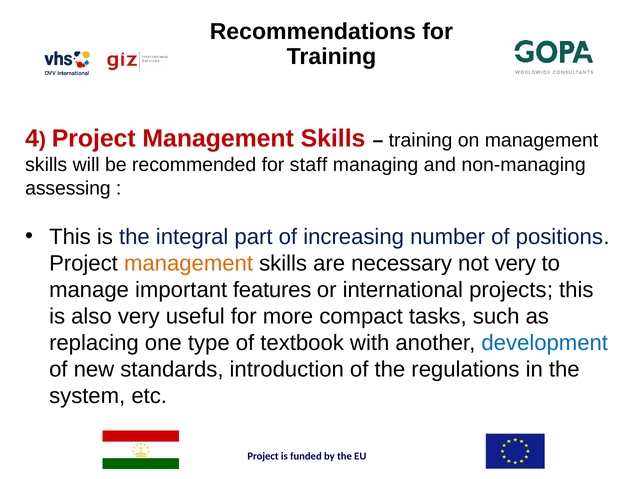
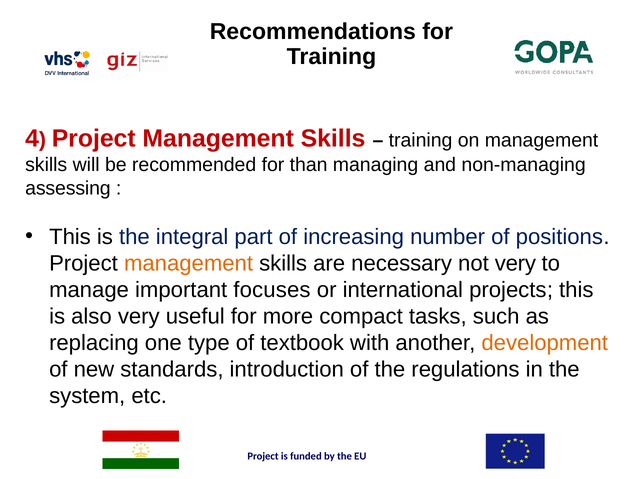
staff: staff -> than
features: features -> focuses
development colour: blue -> orange
